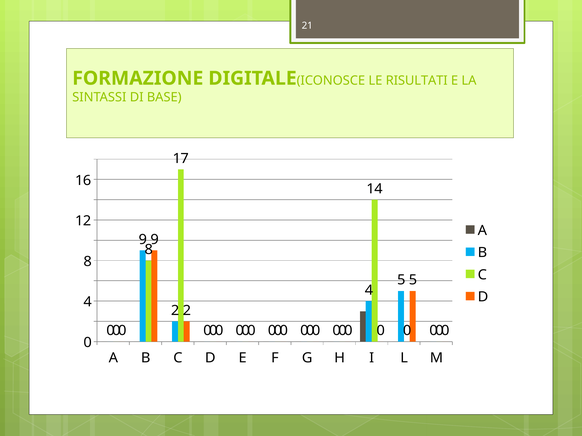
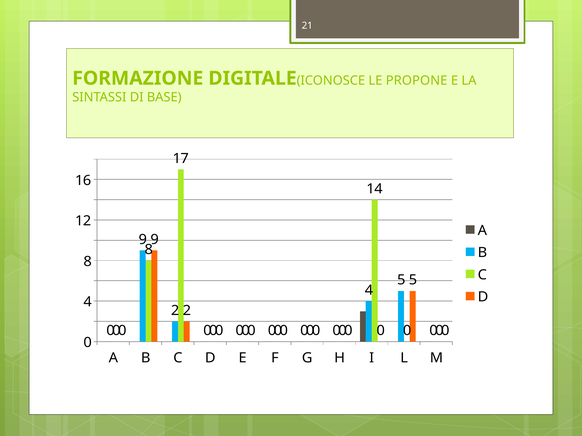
RISULTATI: RISULTATI -> PROPONE
